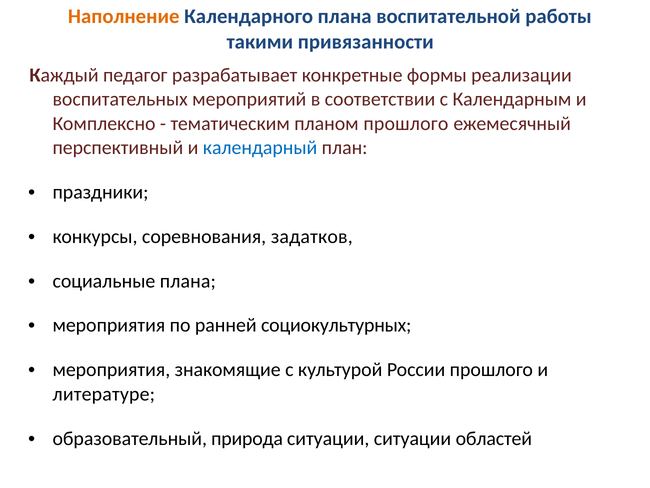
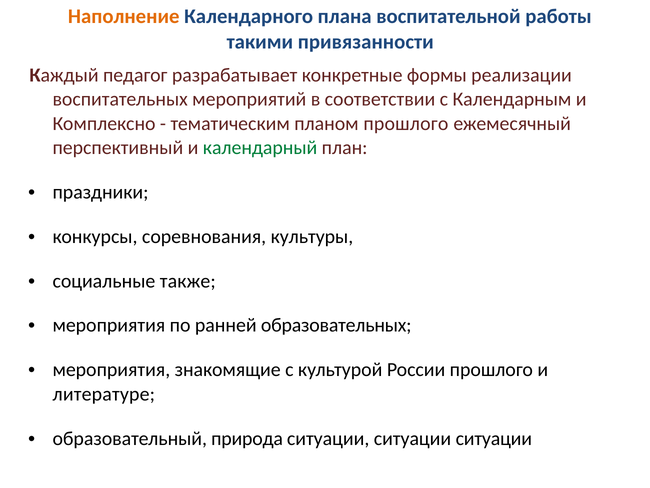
календарный colour: blue -> green
задатков: задатков -> культуры
социальные плана: плана -> также
социокультурных: социокультурных -> образовательных
ситуации ситуации областей: областей -> ситуации
